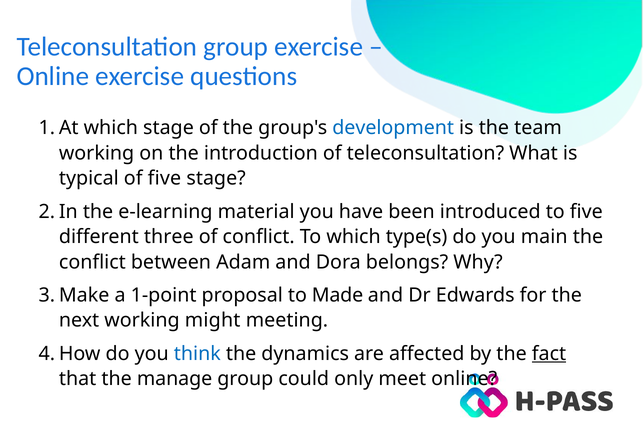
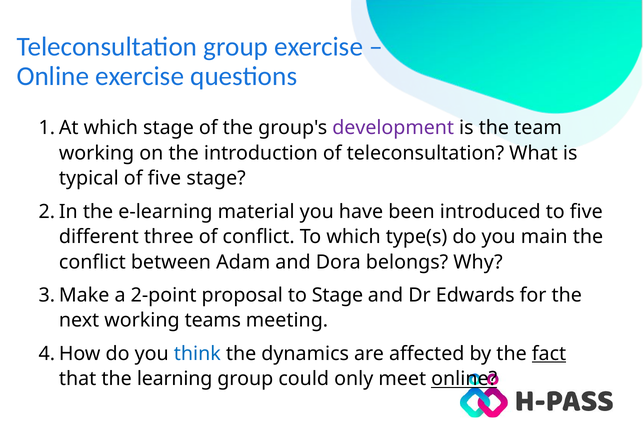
development colour: blue -> purple
1-point: 1-point -> 2-point
to Made: Made -> Stage
might: might -> teams
manage: manage -> learning
online at (464, 379) underline: none -> present
